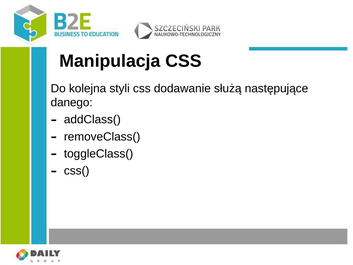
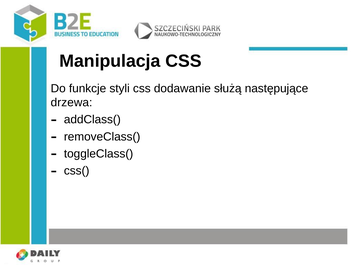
kolejna: kolejna -> funkcje
danego: danego -> drzewa
